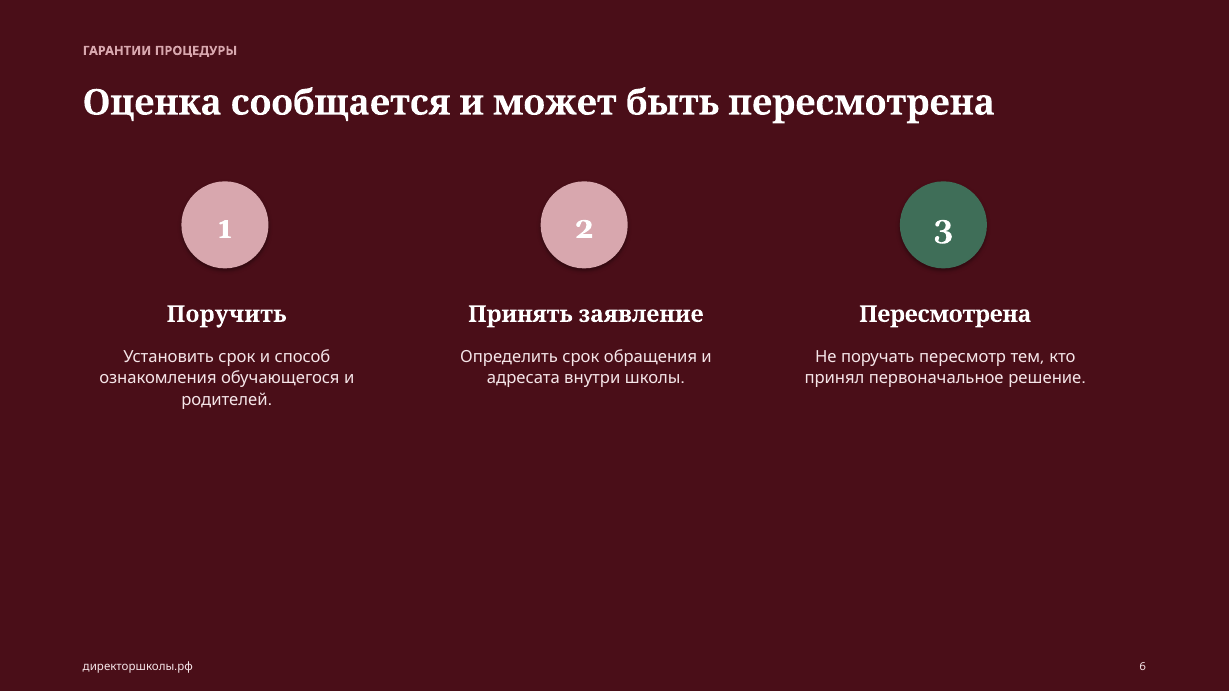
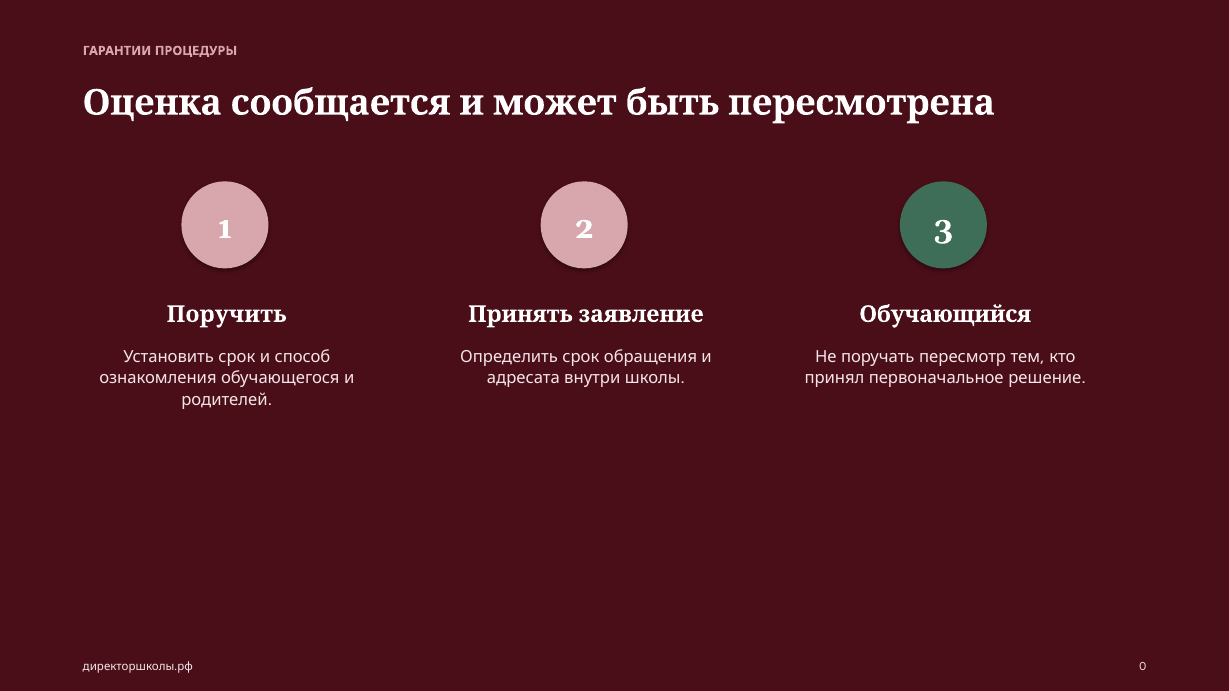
Пересмотрена at (945, 314): Пересмотрена -> Обучающийся
6: 6 -> 0
